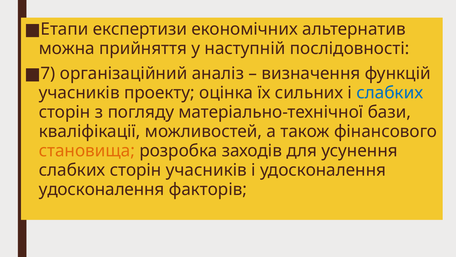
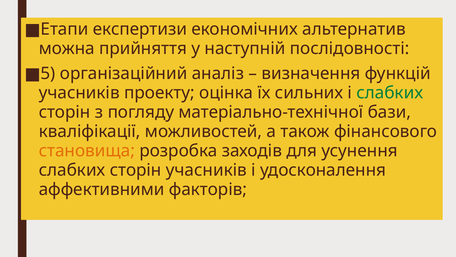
7: 7 -> 5
слабких at (390, 93) colour: blue -> green
удосконалення at (102, 189): удосконалення -> аффективними
